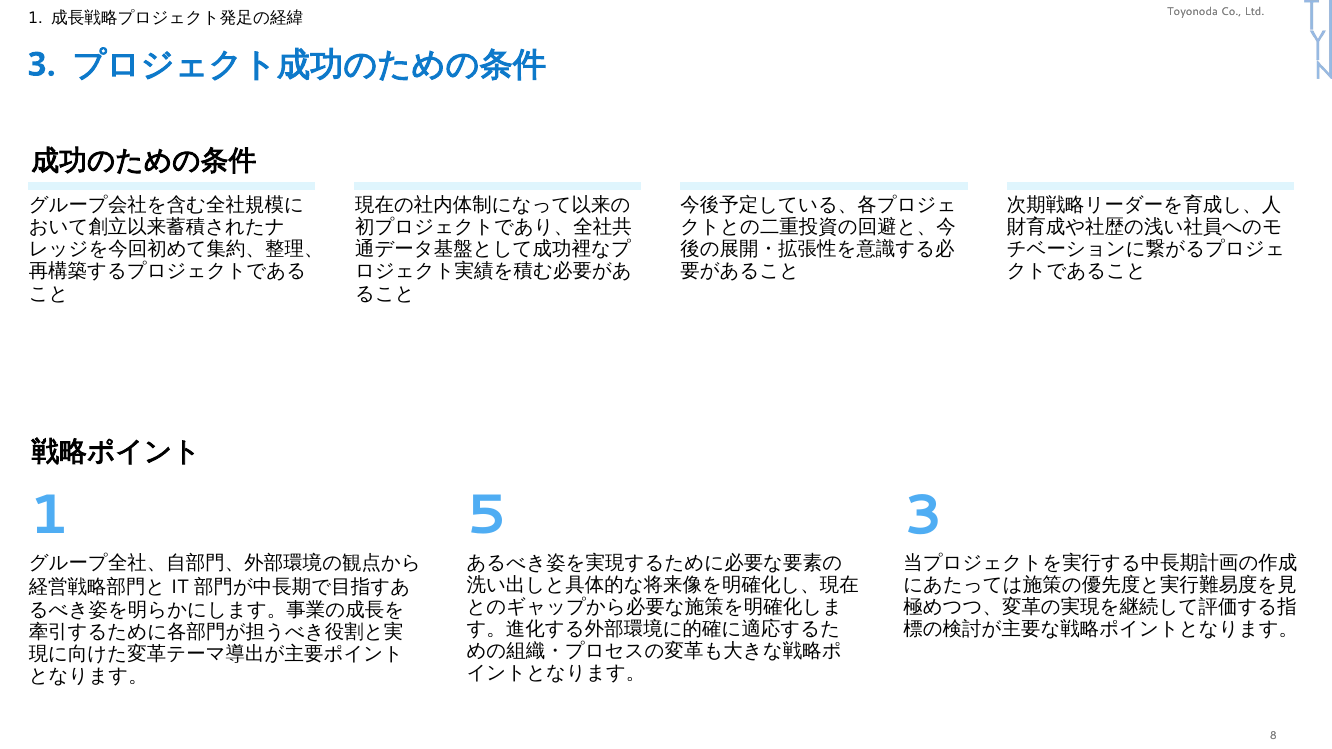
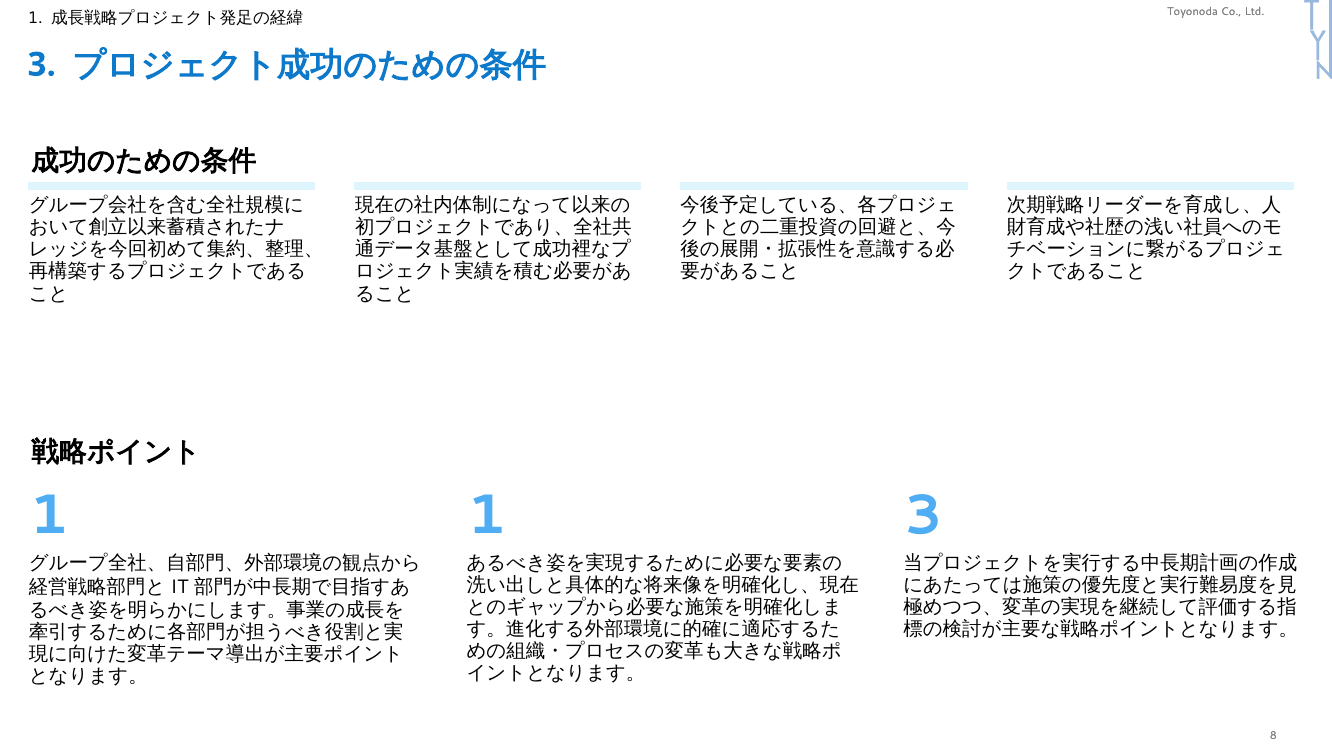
1 5: 5 -> 1
